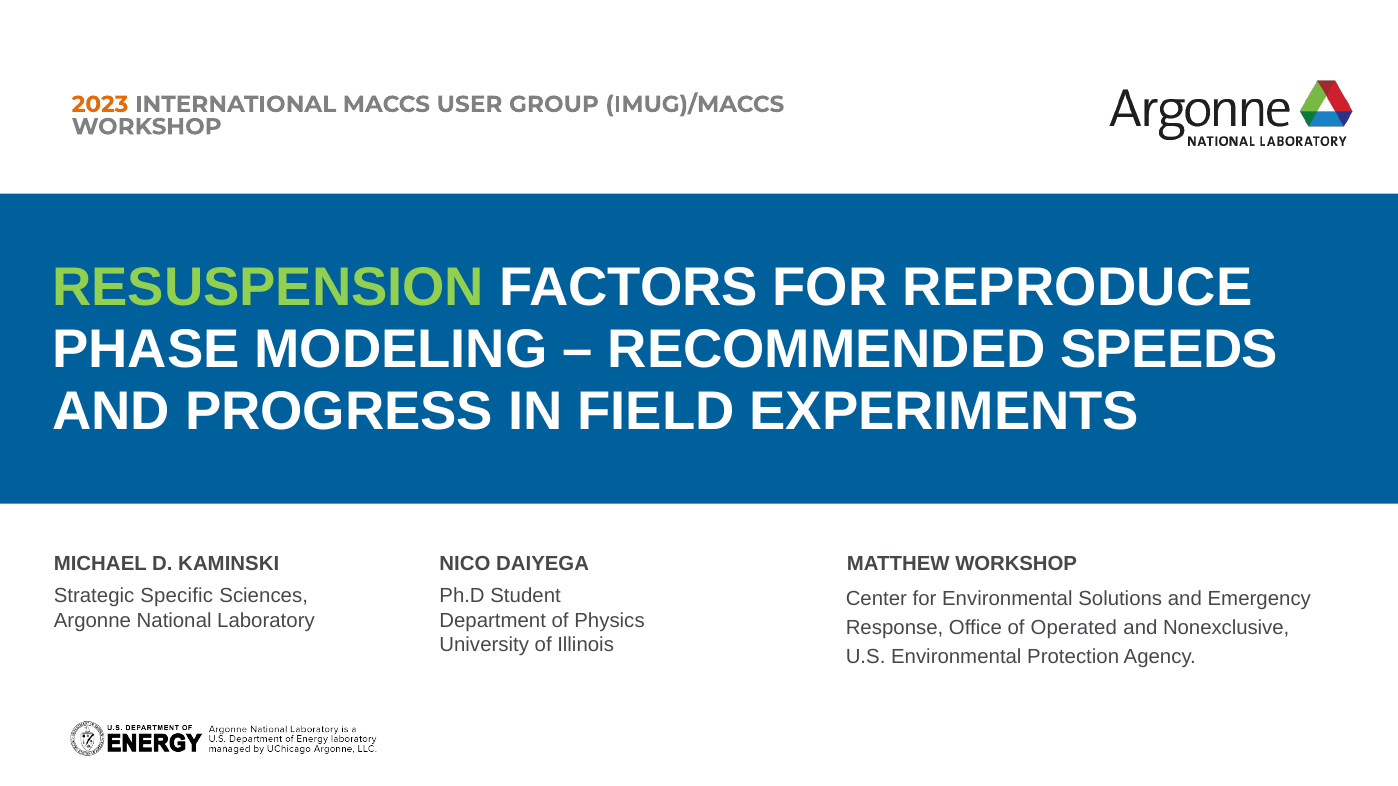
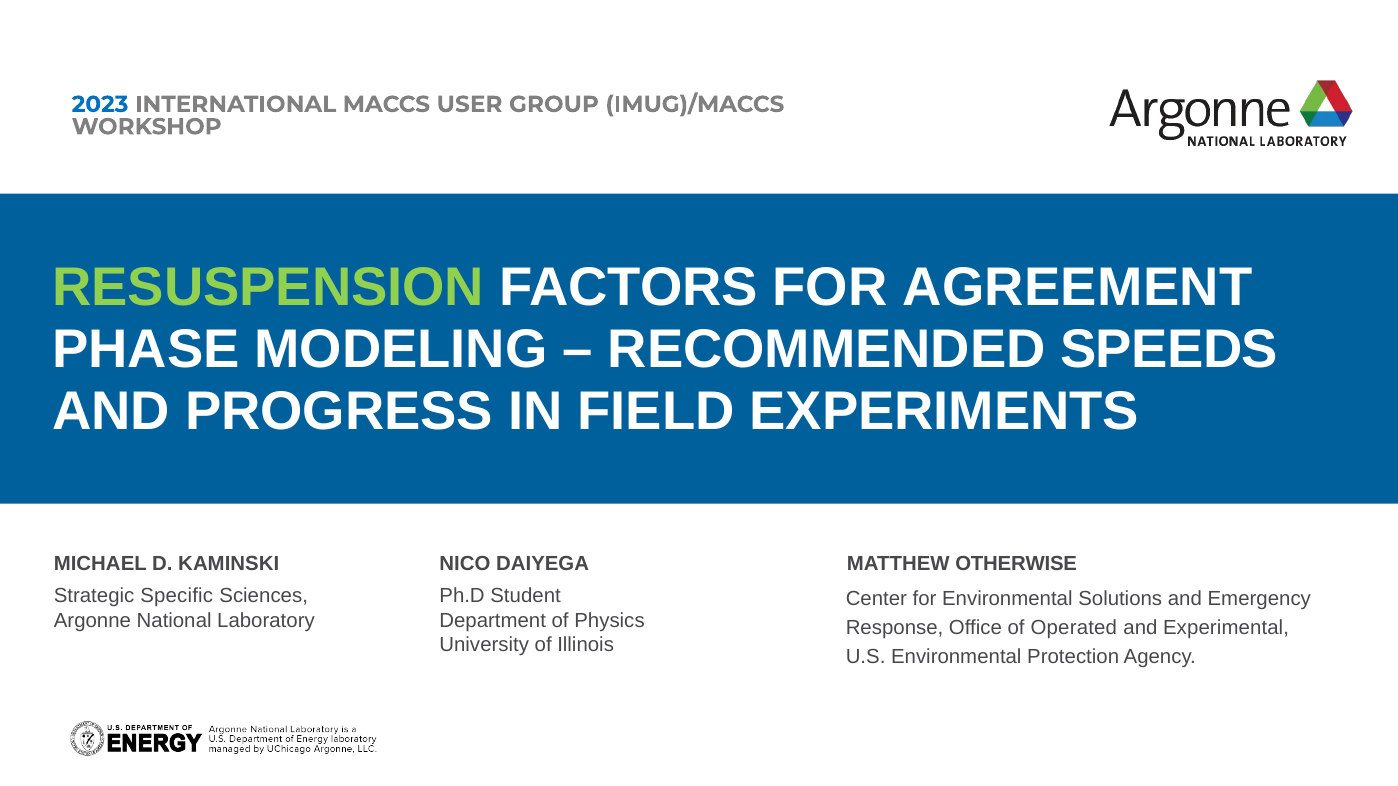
2023 colour: orange -> blue
REPRODUCE: REPRODUCE -> AGREEMENT
MATTHEW WORKSHOP: WORKSHOP -> OTHERWISE
Nonexclusive: Nonexclusive -> Experimental
